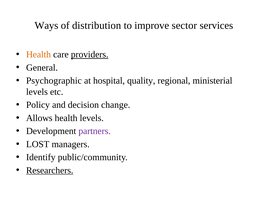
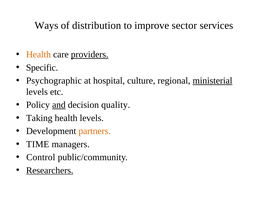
General: General -> Specific
quality: quality -> culture
ministerial underline: none -> present
and underline: none -> present
change: change -> quality
Allows: Allows -> Taking
partners colour: purple -> orange
LOST: LOST -> TIME
Identify: Identify -> Control
